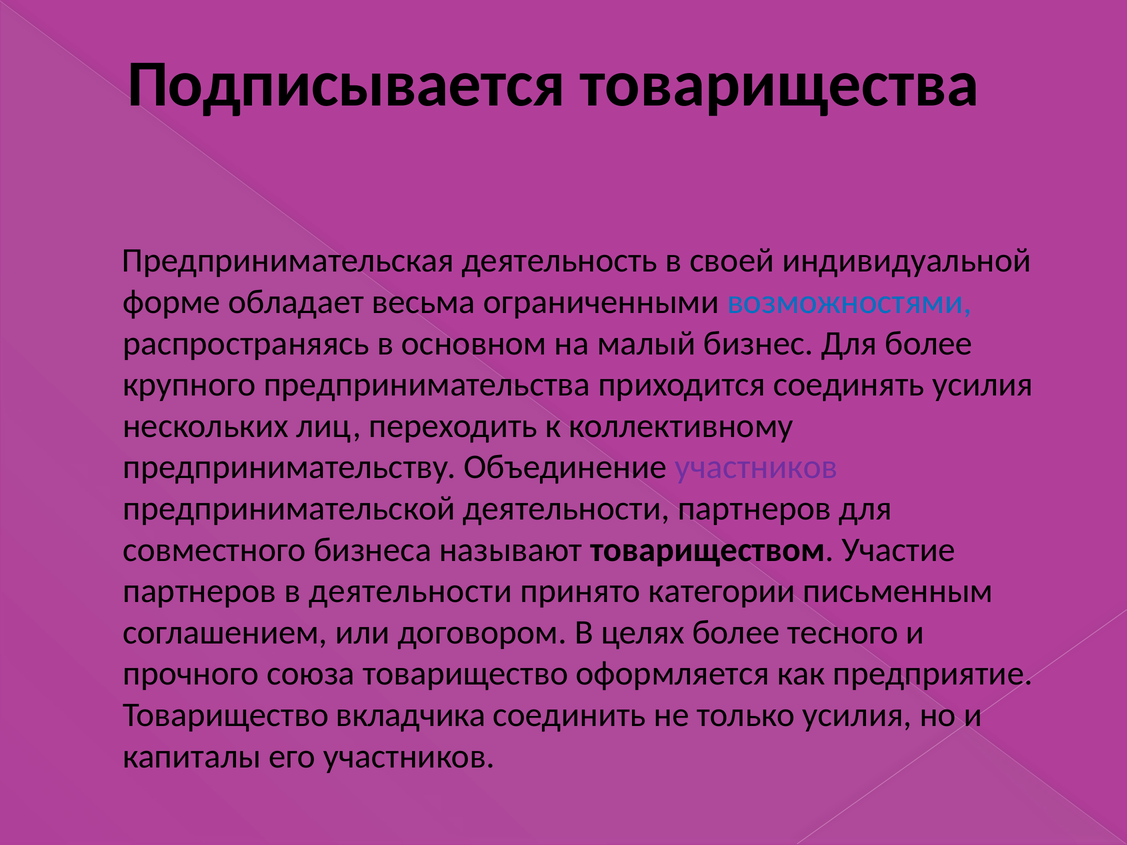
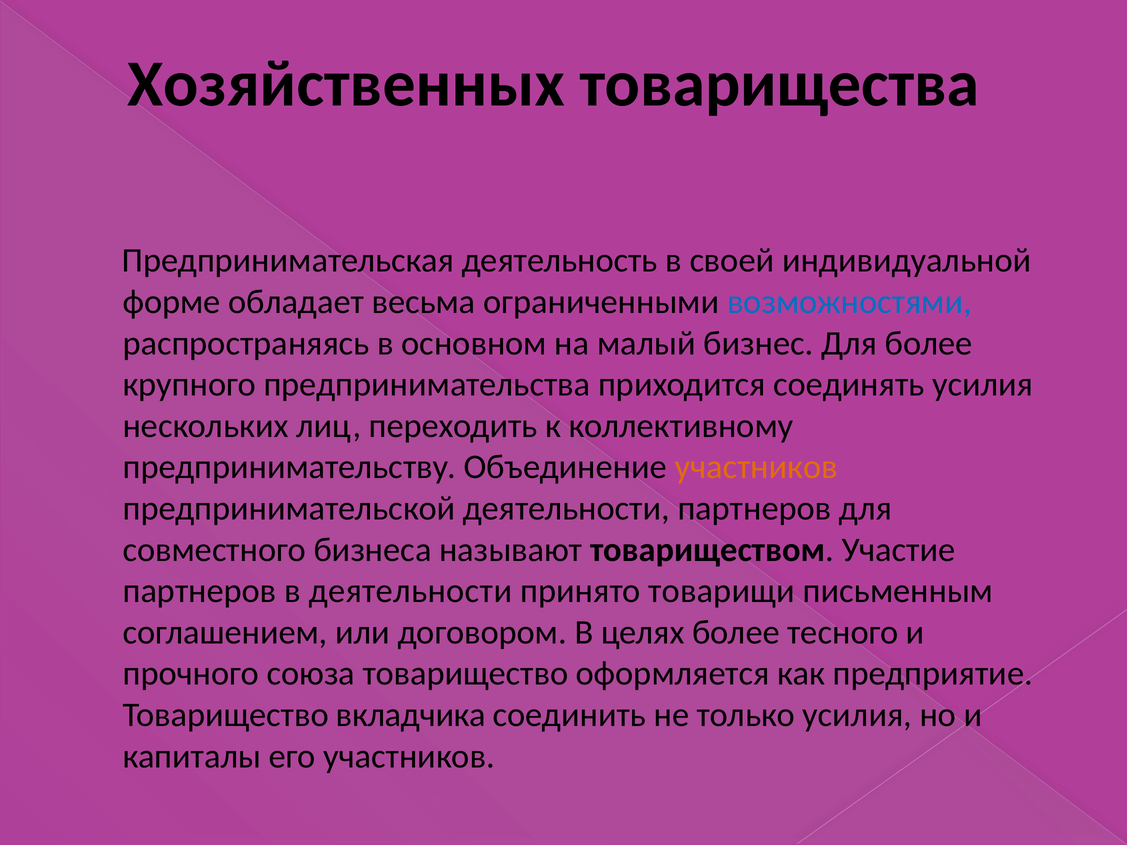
Подписывается: Подписывается -> Хозяйственных
участников at (756, 467) colour: purple -> orange
категории: категории -> товарищи
